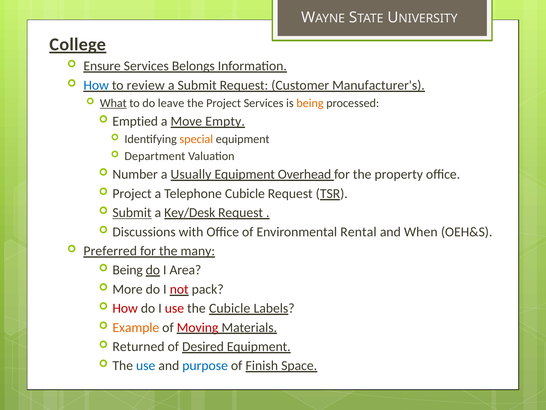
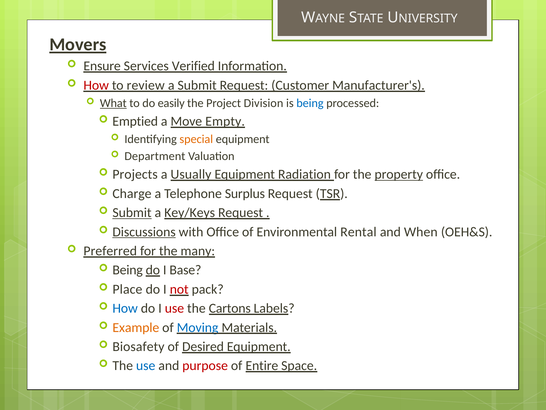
College: College -> Movers
Belongs: Belongs -> Verified
How at (96, 85) colour: blue -> red
leave: leave -> easily
Project Services: Services -> Division
being at (310, 103) colour: orange -> blue
Number: Number -> Projects
Overhead: Overhead -> Radiation
property underline: none -> present
Project at (132, 193): Project -> Charge
Telephone Cubicle: Cubicle -> Surplus
Key/Desk: Key/Desk -> Key/Keys
Discussions underline: none -> present
Area: Area -> Base
More: More -> Place
How at (125, 308) colour: red -> blue
the Cubicle: Cubicle -> Cartons
Moving colour: red -> blue
Returned: Returned -> Biosafety
purpose colour: blue -> red
Finish: Finish -> Entire
